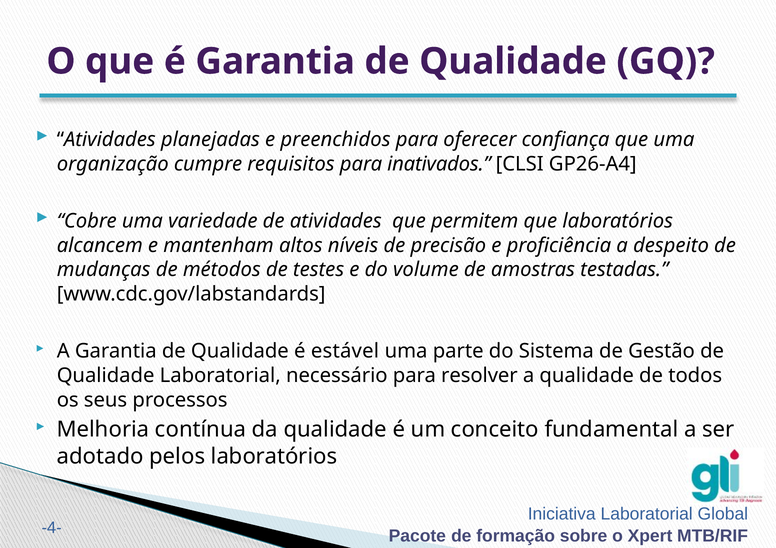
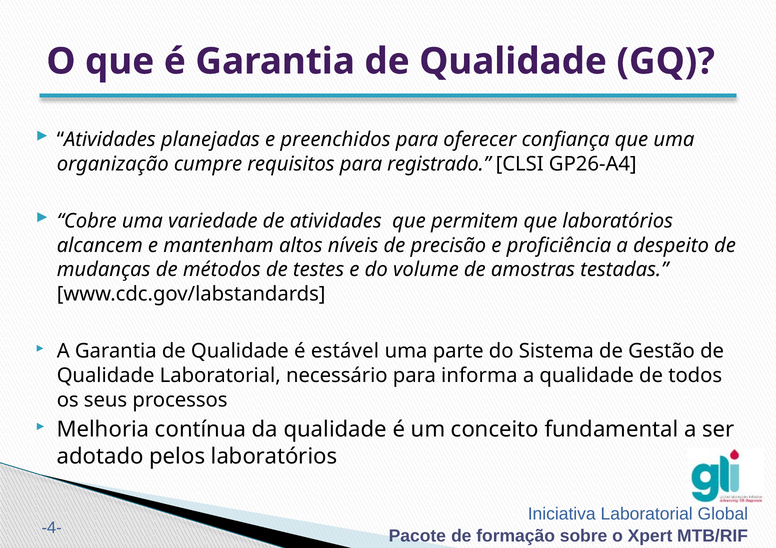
inativados: inativados -> registrado
resolver: resolver -> informa
